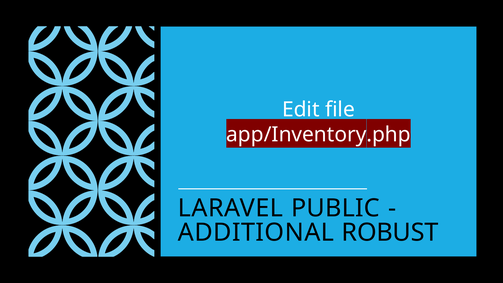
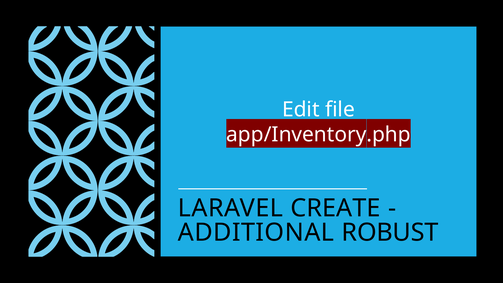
PUBLIC: PUBLIC -> CREATE
